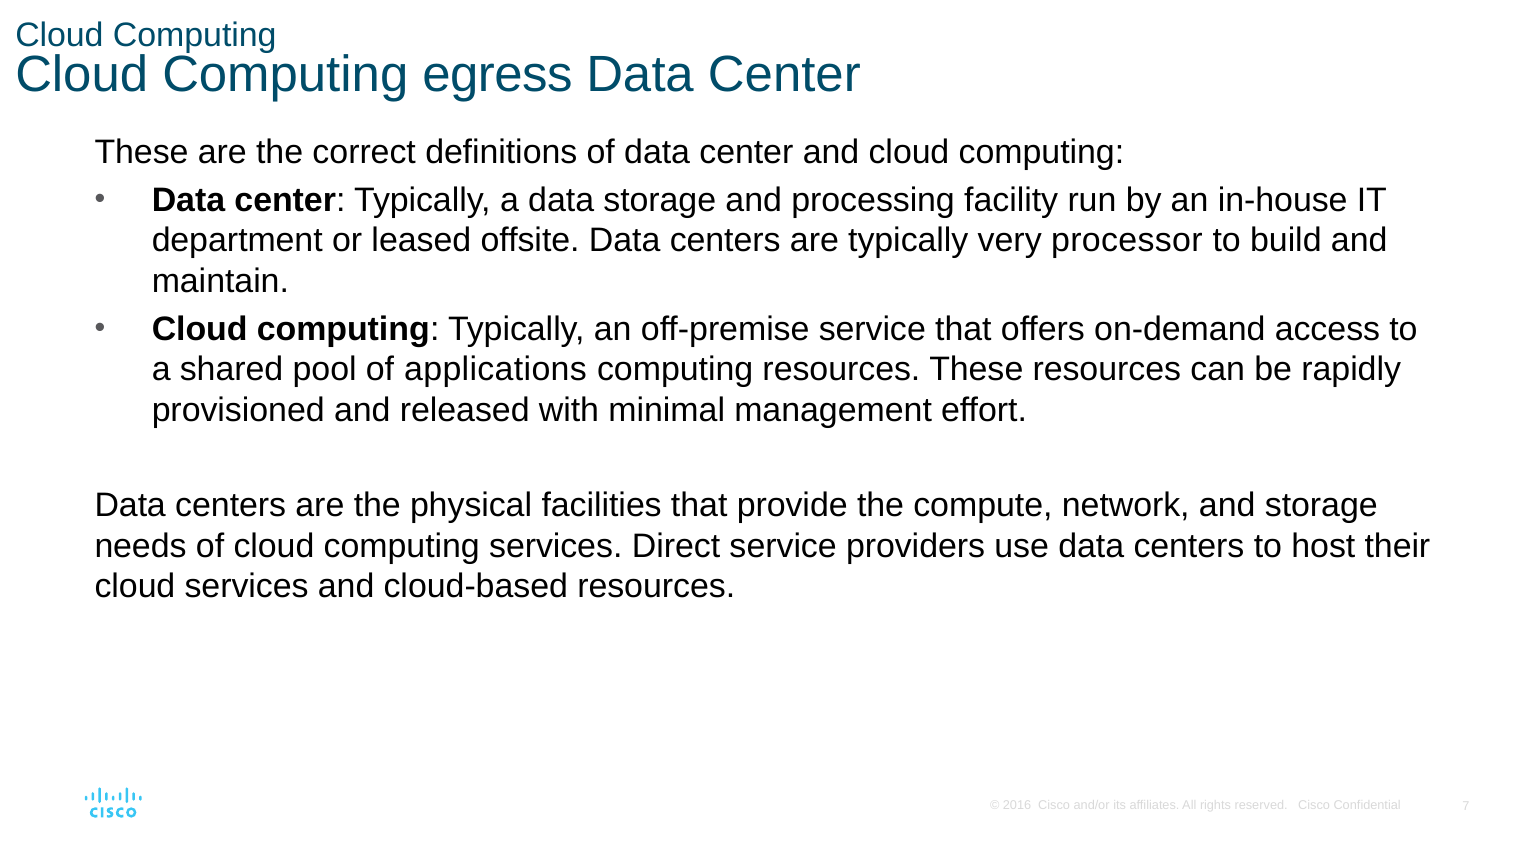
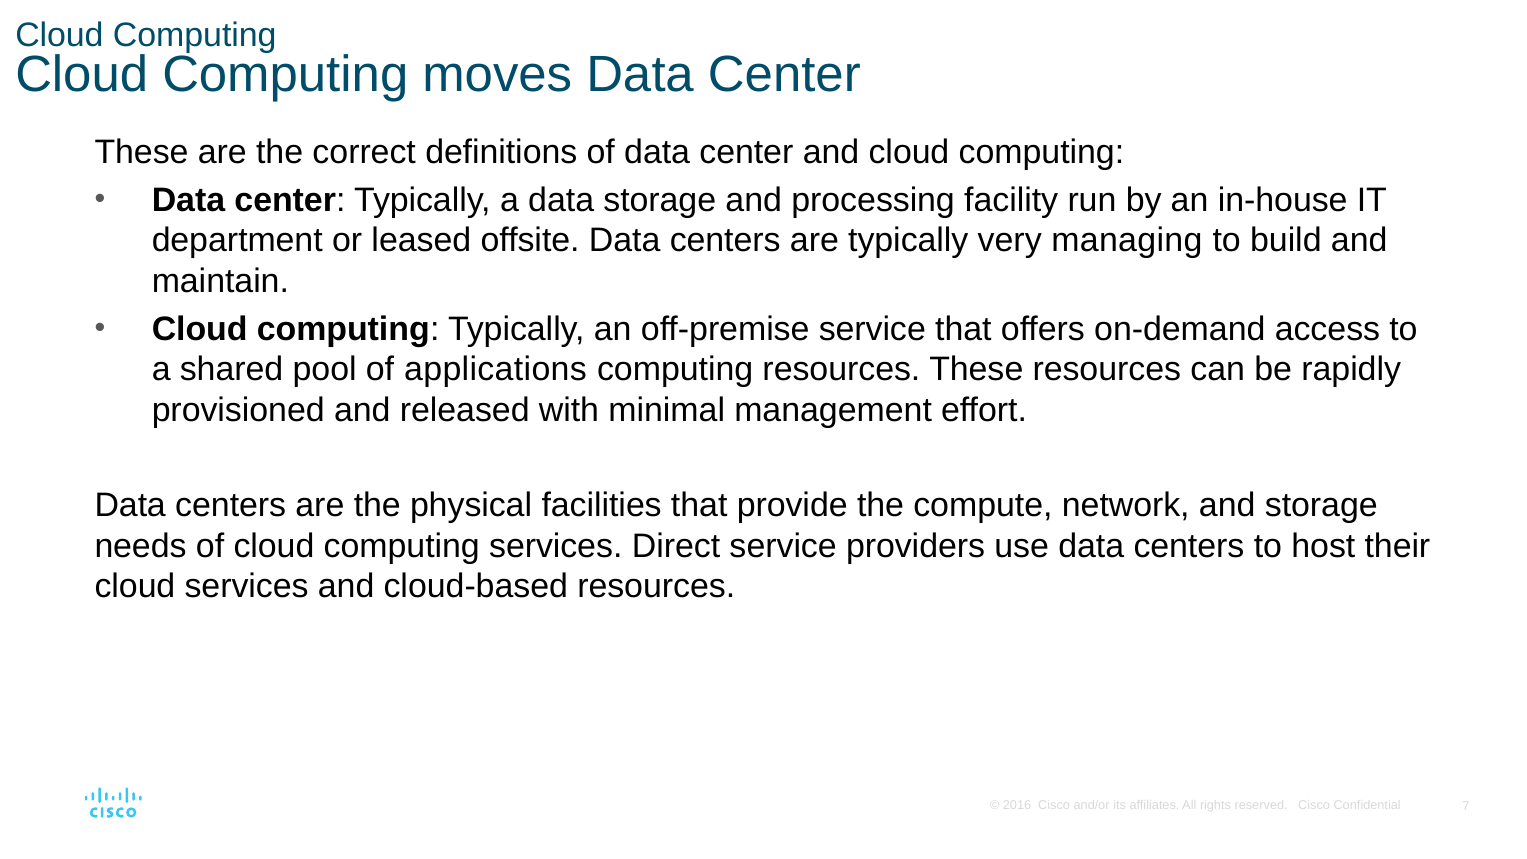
egress: egress -> moves
processor: processor -> managing
